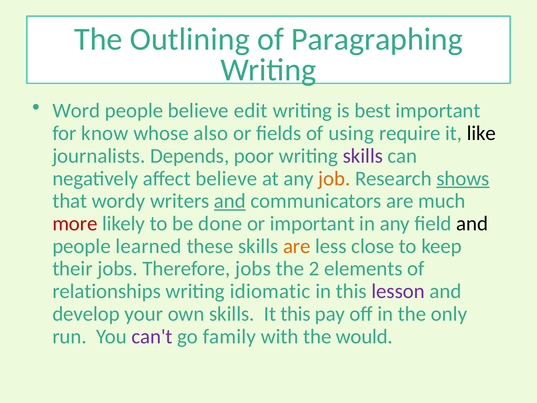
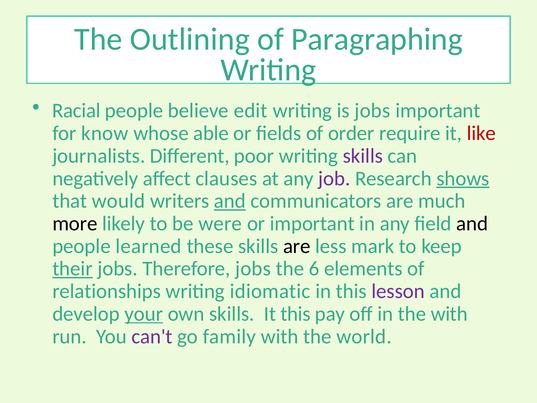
Word: Word -> Racial
is best: best -> jobs
also: also -> able
using: using -> order
like colour: black -> red
Depends: Depends -> Different
affect believe: believe -> clauses
job colour: orange -> purple
wordy: wordy -> would
more colour: red -> black
done: done -> were
are at (297, 246) colour: orange -> black
close: close -> mark
their underline: none -> present
2: 2 -> 6
your underline: none -> present
the only: only -> with
would: would -> world
